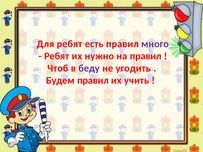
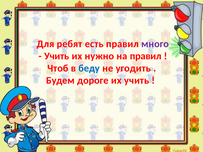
Ребят at (57, 56): Ребят -> Учить
беду colour: purple -> blue
Будем правил: правил -> дороге
